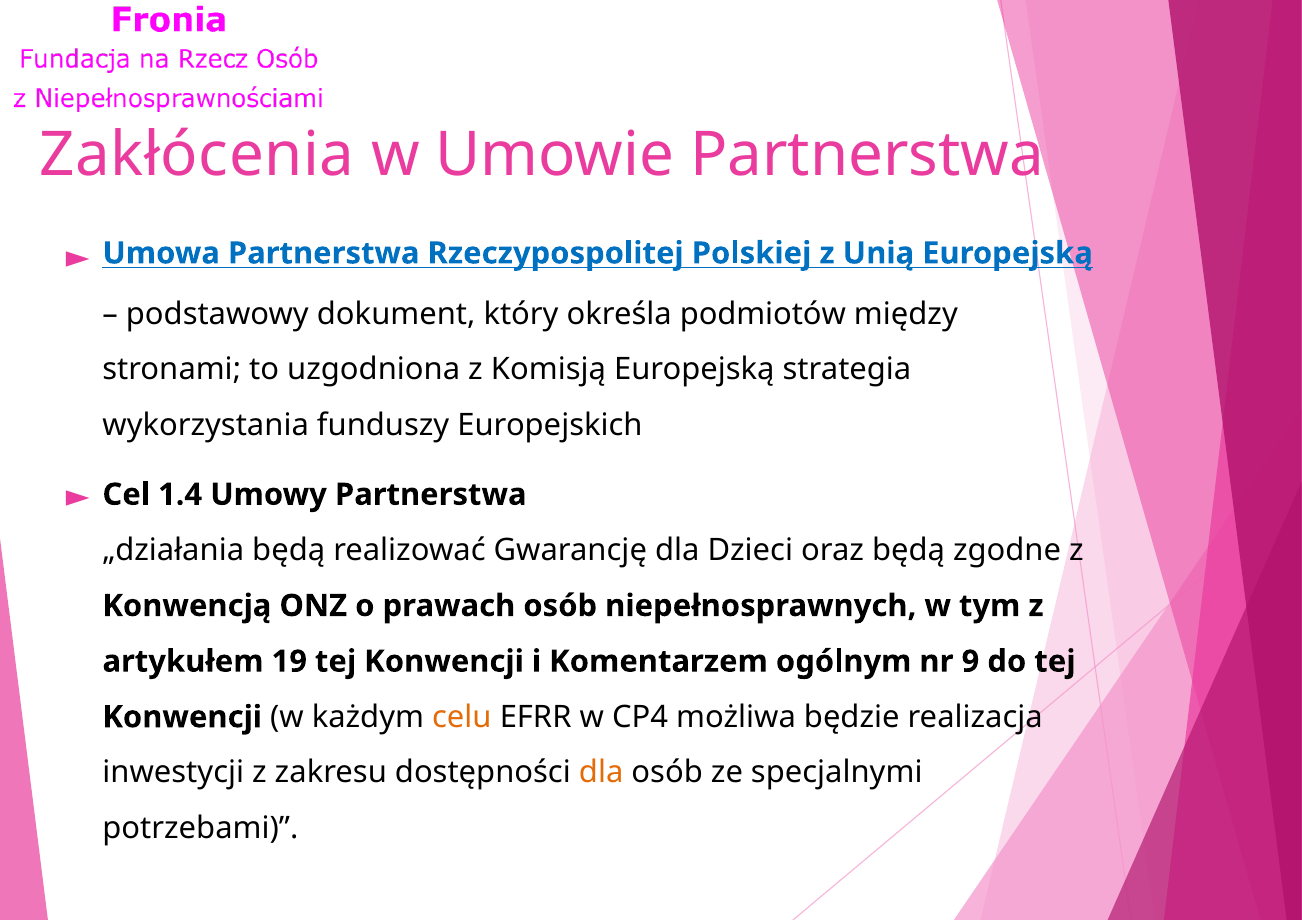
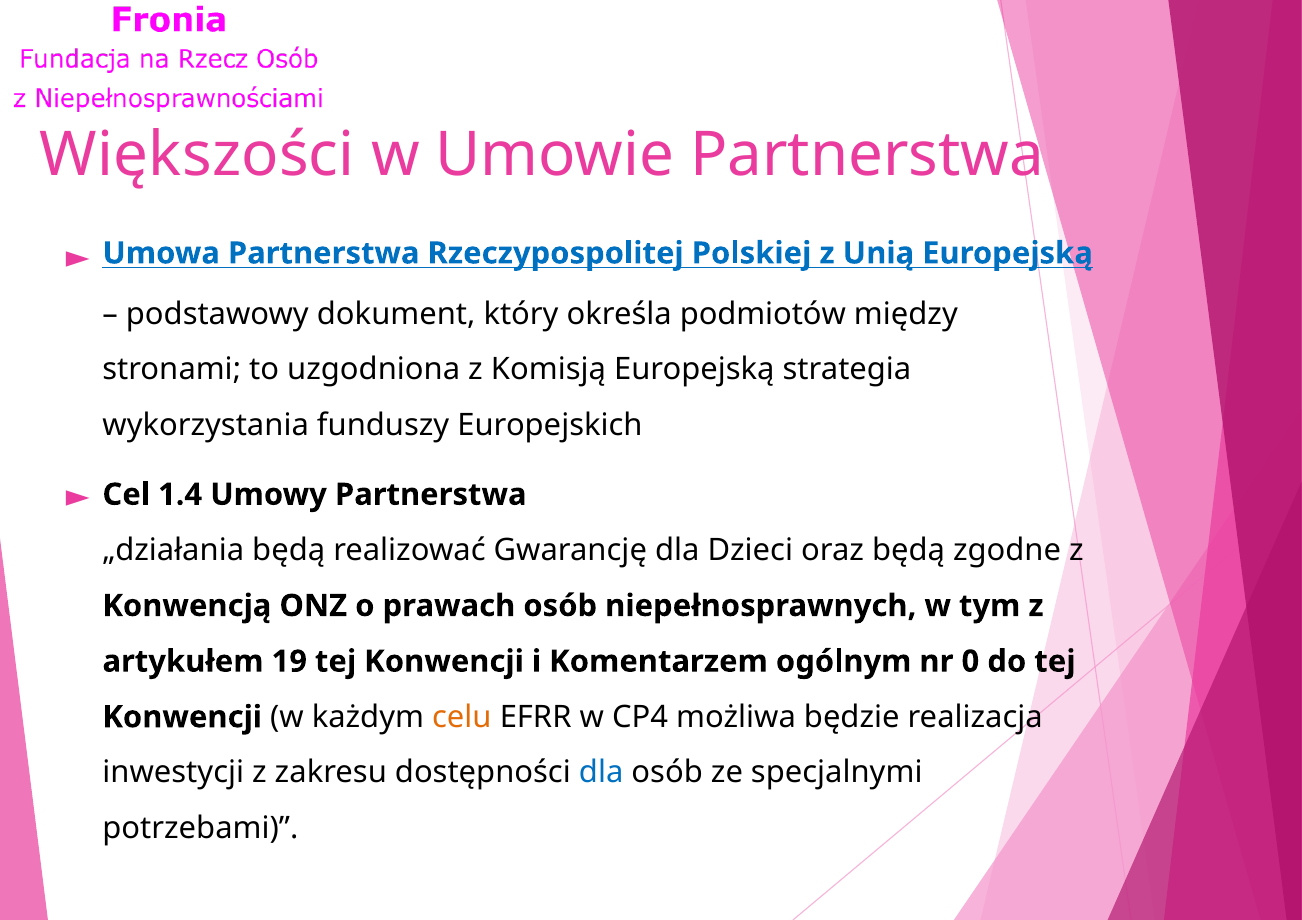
Zakłócenia: Zakłócenia -> Większości
9: 9 -> 0
dla at (601, 773) colour: orange -> blue
